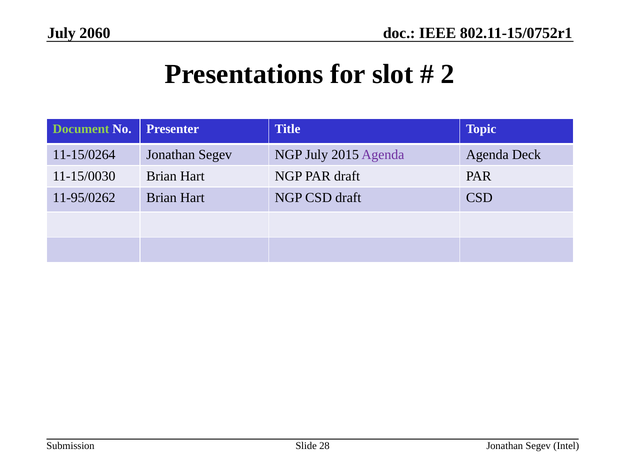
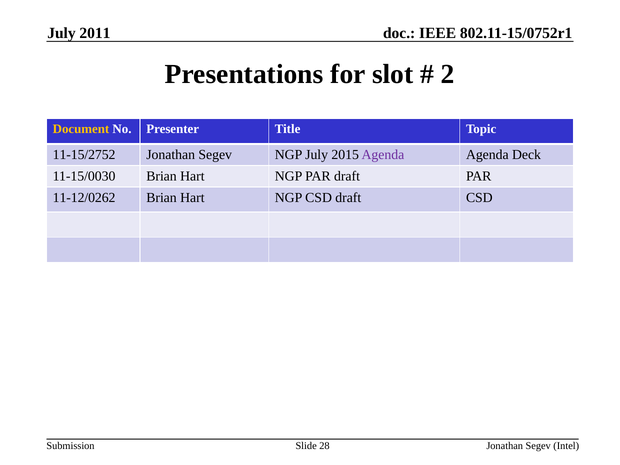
2060: 2060 -> 2011
Document colour: light green -> yellow
11-15/0264: 11-15/0264 -> 11-15/2752
11-95/0262: 11-95/0262 -> 11-12/0262
